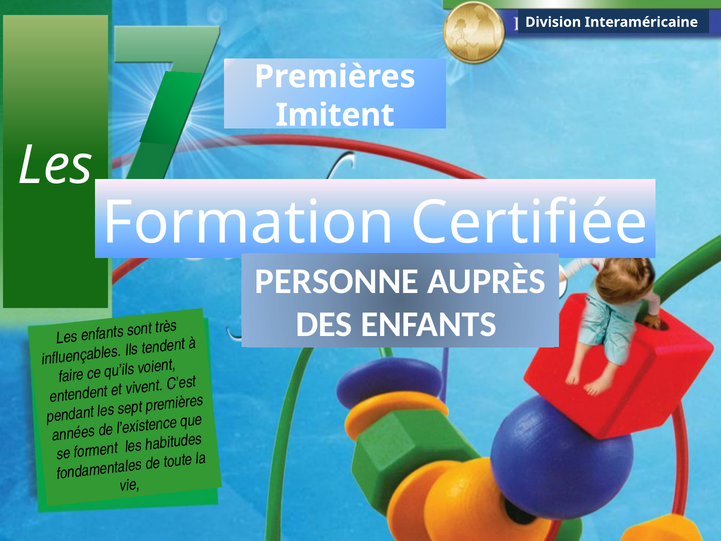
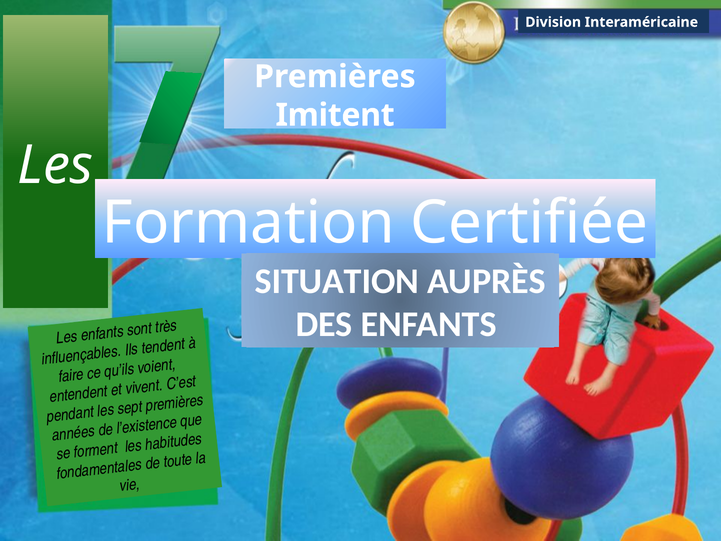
PERSONNE: PERSONNE -> SITUATION
